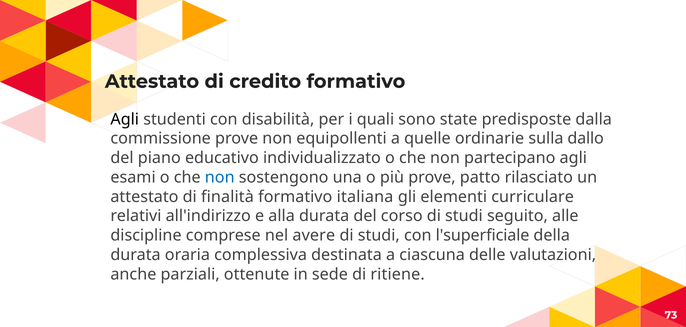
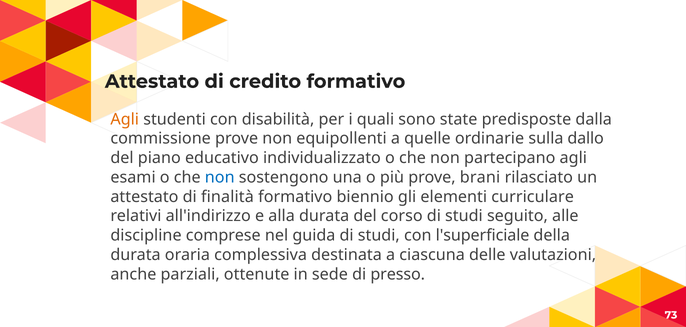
Agli at (125, 119) colour: black -> orange
patto: patto -> brani
italiana: italiana -> biennio
avere: avere -> guida
ritiene: ritiene -> presso
